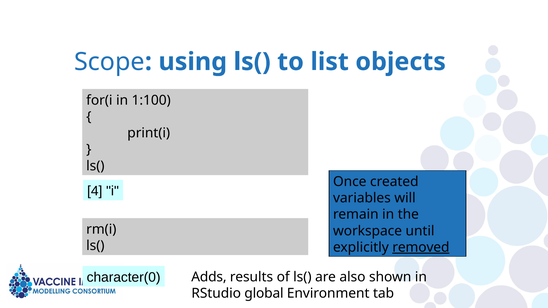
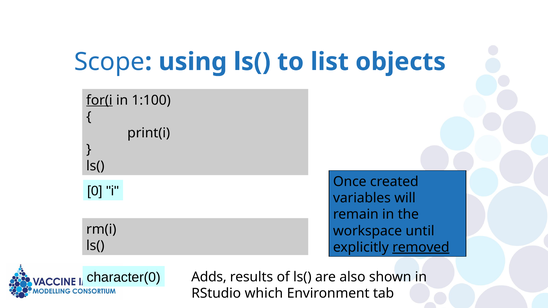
for(i underline: none -> present
4: 4 -> 0
global: global -> which
